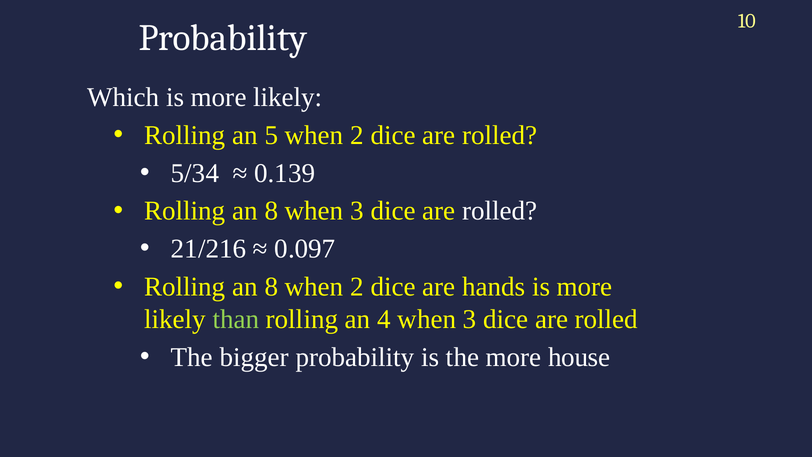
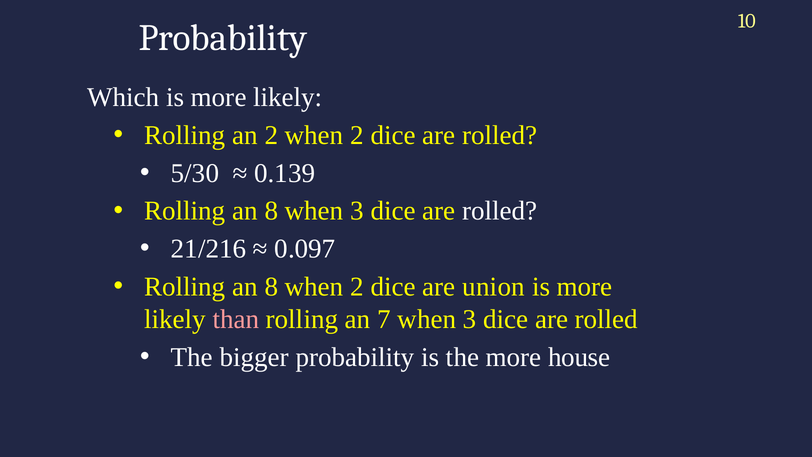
an 5: 5 -> 2
5/34: 5/34 -> 5/30
hands: hands -> union
than colour: light green -> pink
4: 4 -> 7
